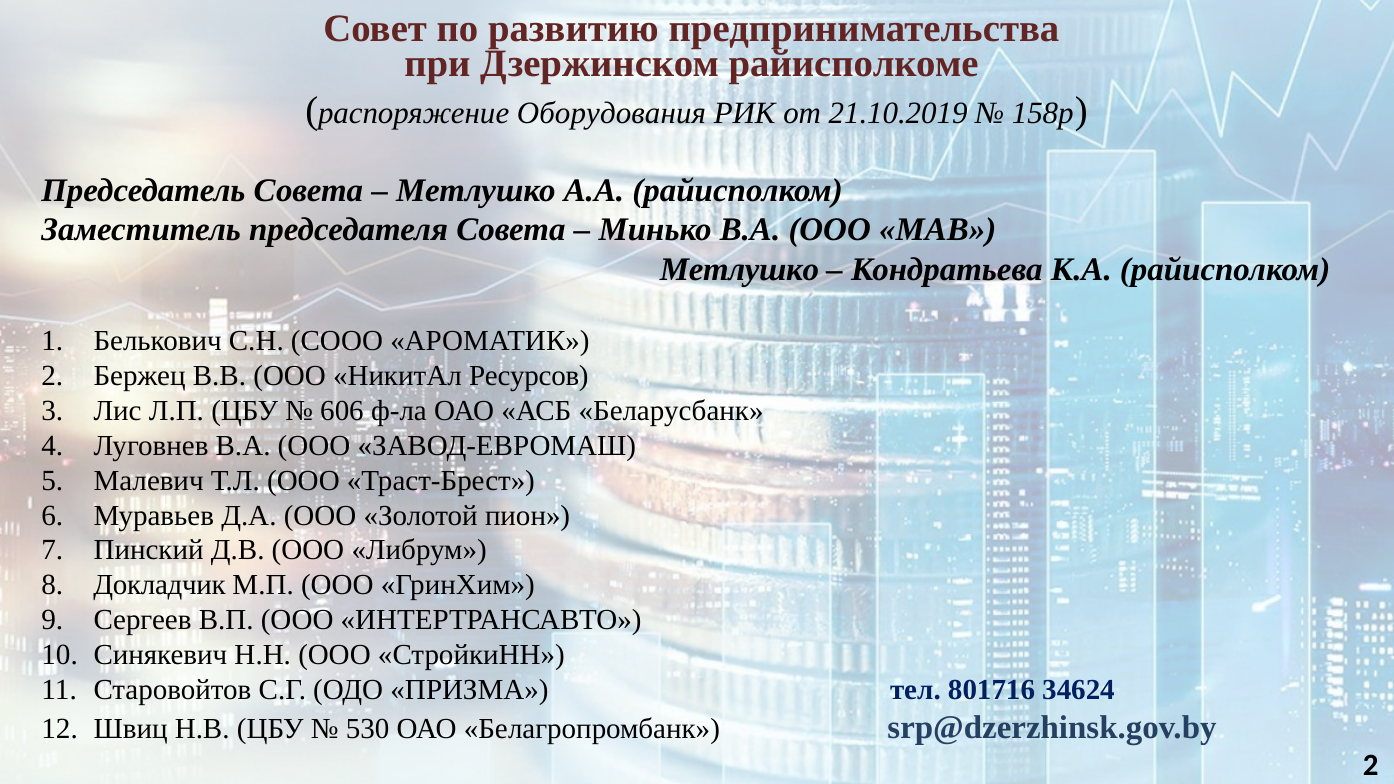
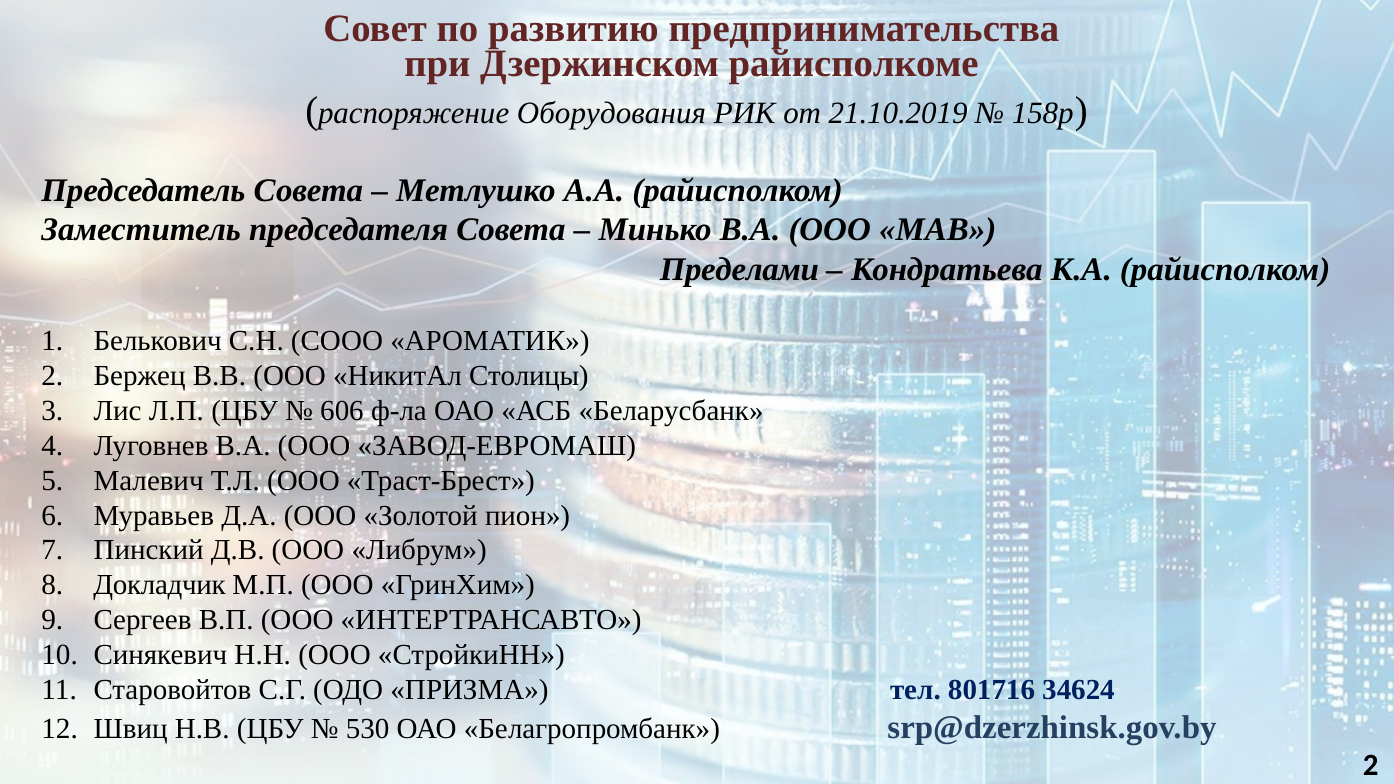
Метлушко at (739, 270): Метлушко -> Пределами
Ресурсов: Ресурсов -> Столицы
